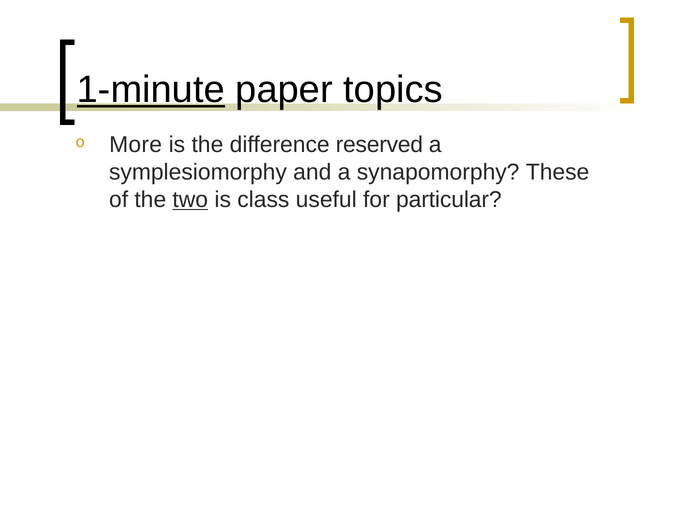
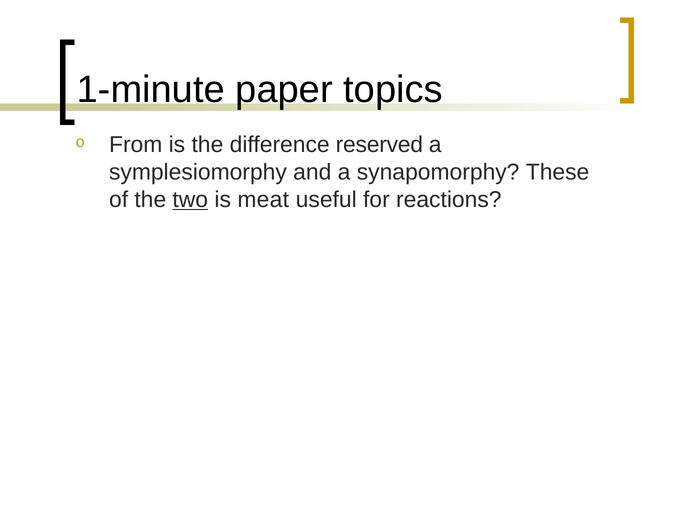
1-minute underline: present -> none
More: More -> From
class: class -> meat
particular: particular -> reactions
